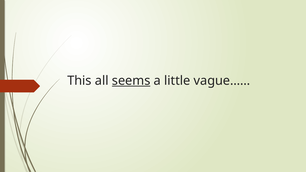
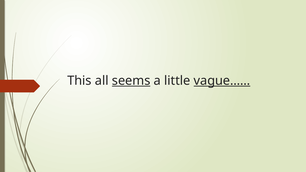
vague…… underline: none -> present
